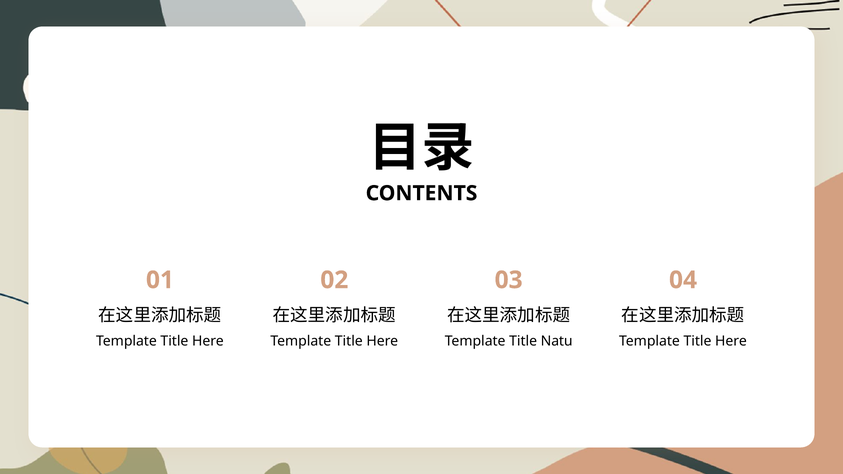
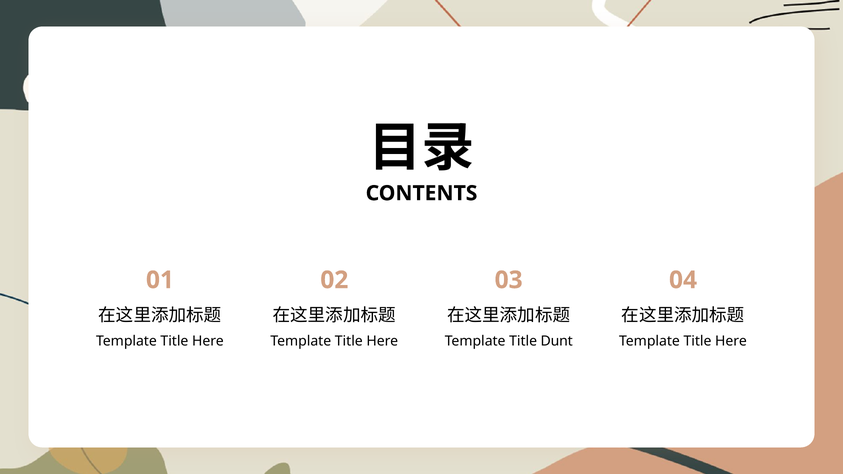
Natu: Natu -> Dunt
